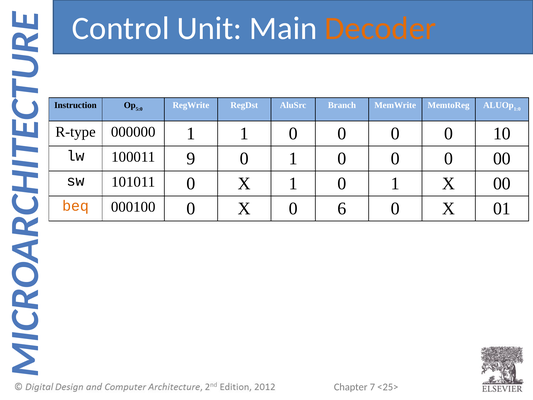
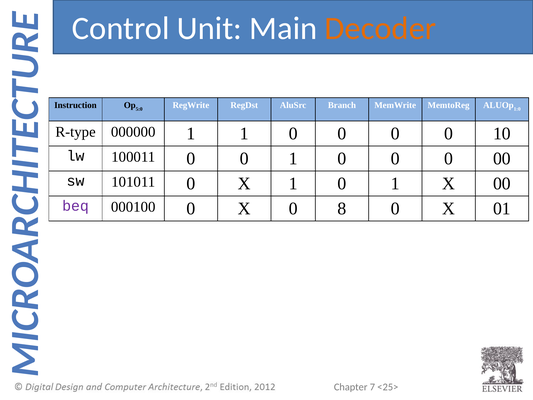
100011 9: 9 -> 0
beq colour: orange -> purple
6: 6 -> 8
